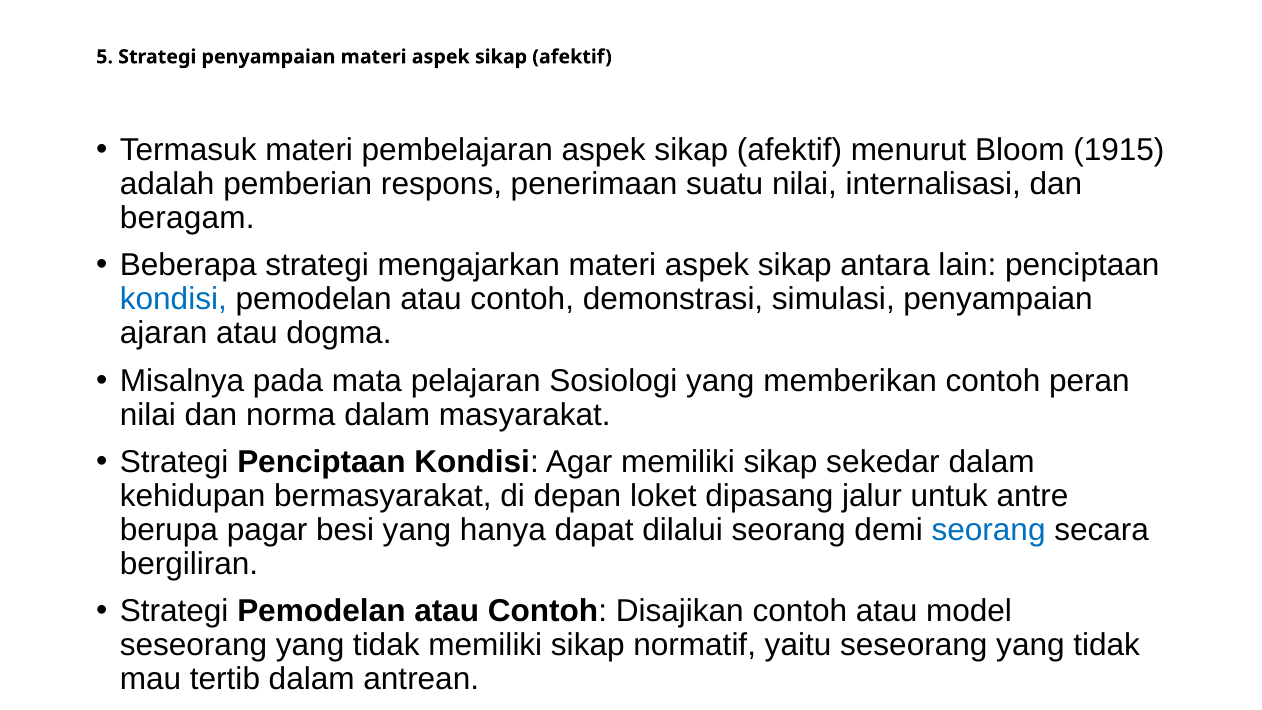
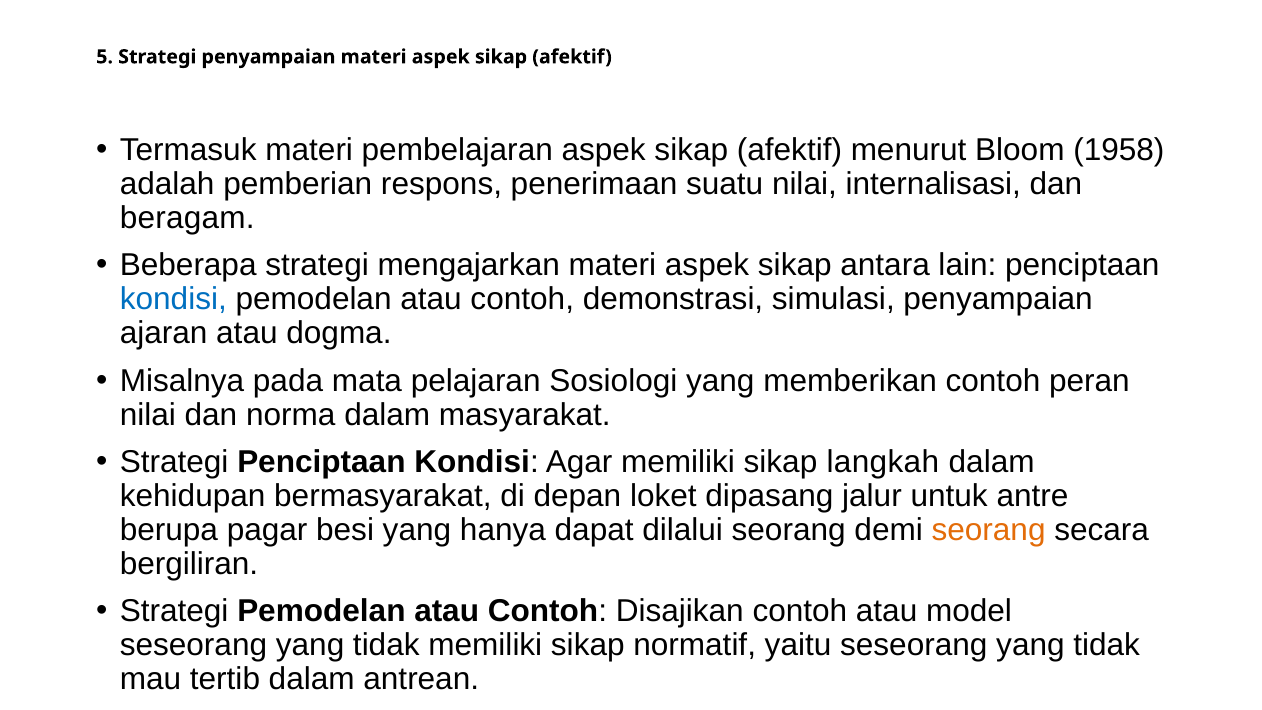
1915: 1915 -> 1958
sekedar: sekedar -> langkah
seorang at (989, 530) colour: blue -> orange
